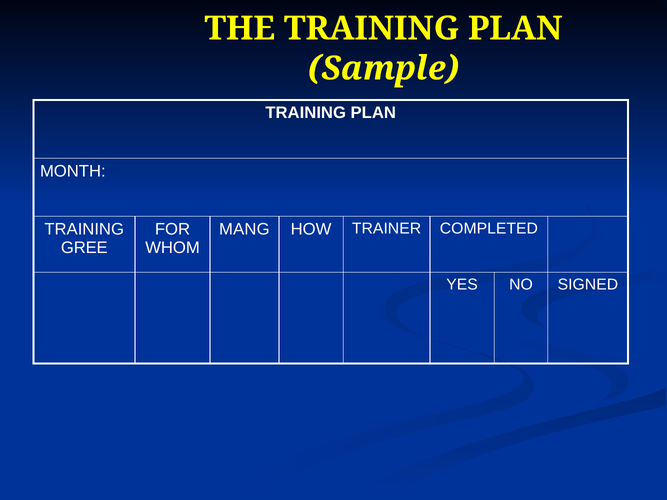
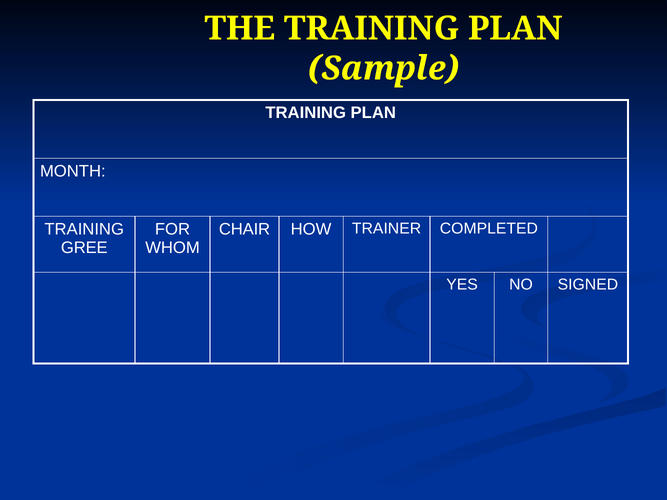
MANG: MANG -> CHAIR
